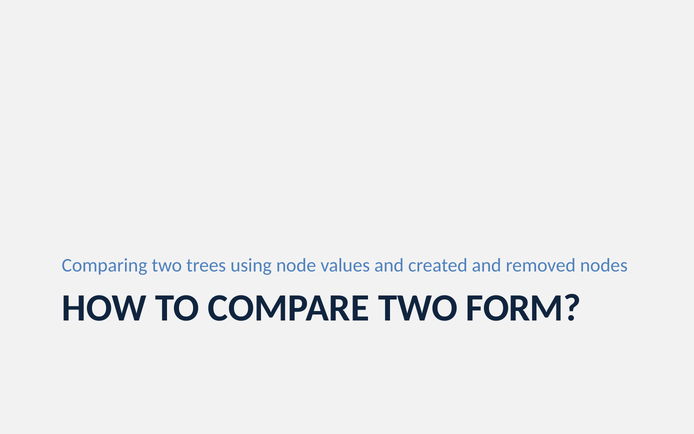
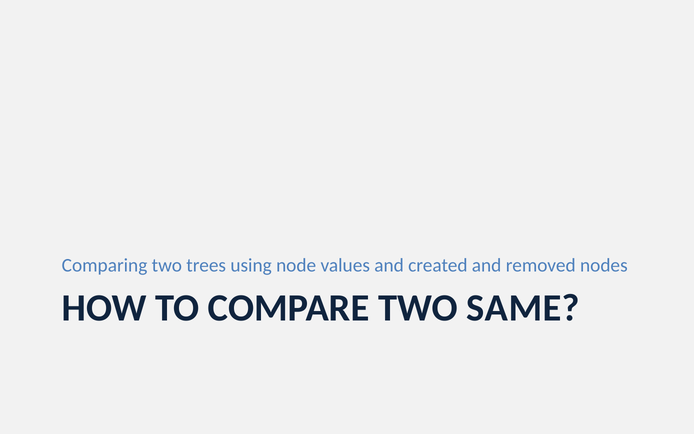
FORM: FORM -> SAME
